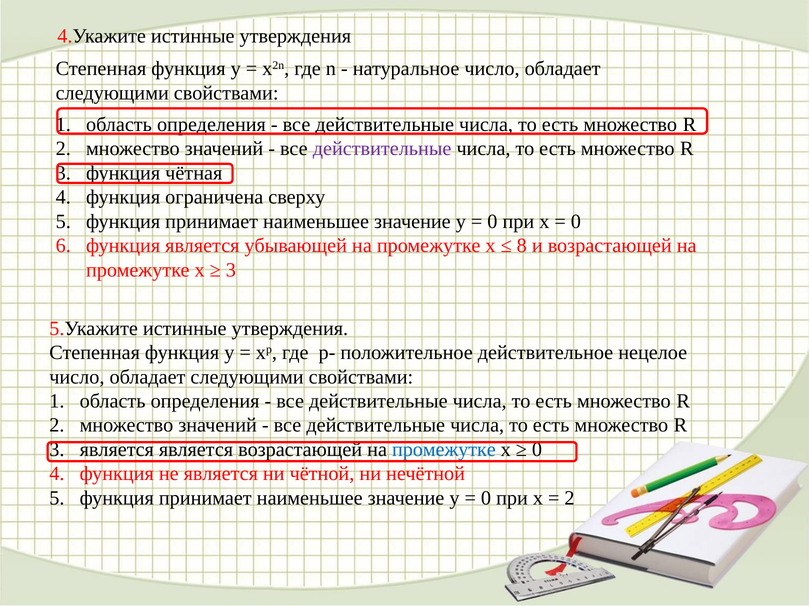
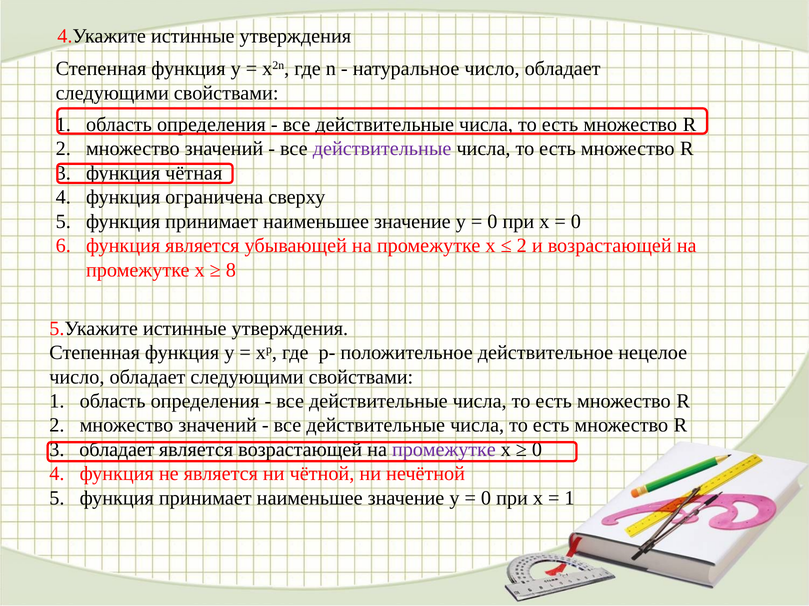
8 at (522, 246): 8 -> 2
3 at (231, 270): 3 -> 8
является at (117, 450): является -> обладает
промежутке at (444, 450) colour: blue -> purple
2 at (570, 499): 2 -> 1
